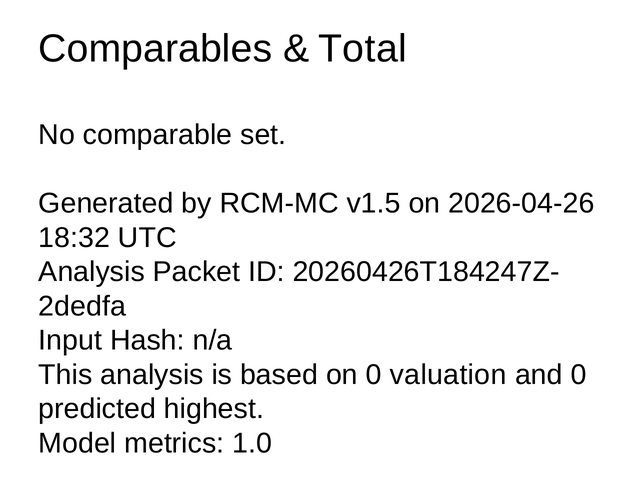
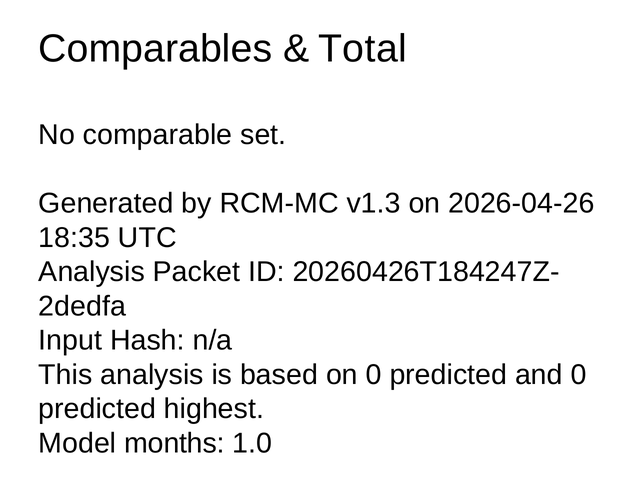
v1.5: v1.5 -> v1.3
18:32: 18:32 -> 18:35
on 0 valuation: valuation -> predicted
metrics: metrics -> months
